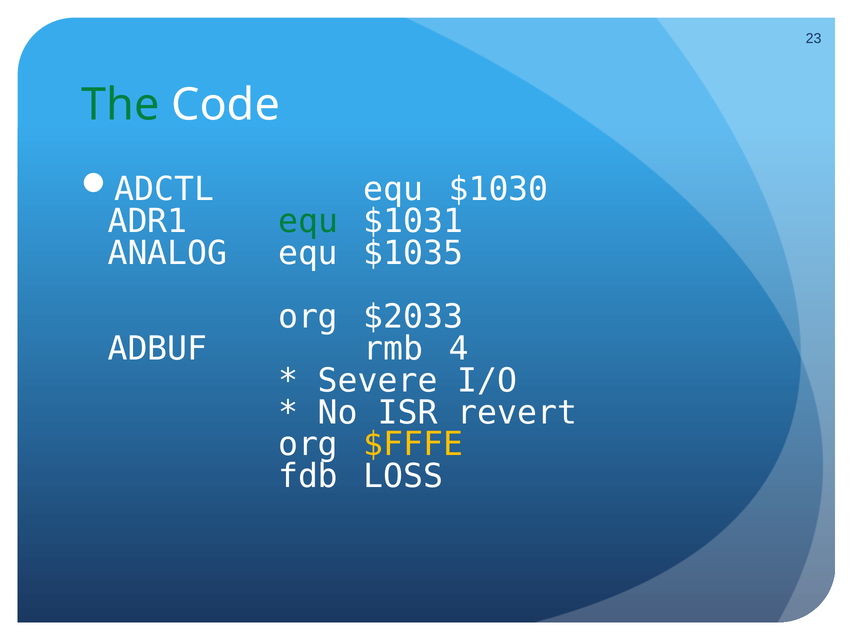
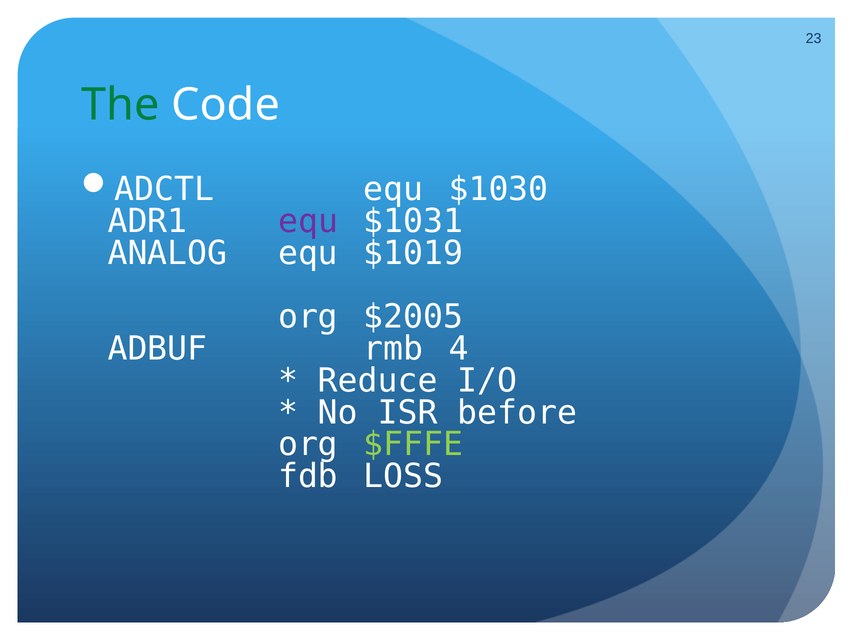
equ at (308, 221) colour: green -> purple
$1035: $1035 -> $1019
$2033: $2033 -> $2005
Severe: Severe -> Reduce
revert: revert -> before
$FFFE colour: yellow -> light green
